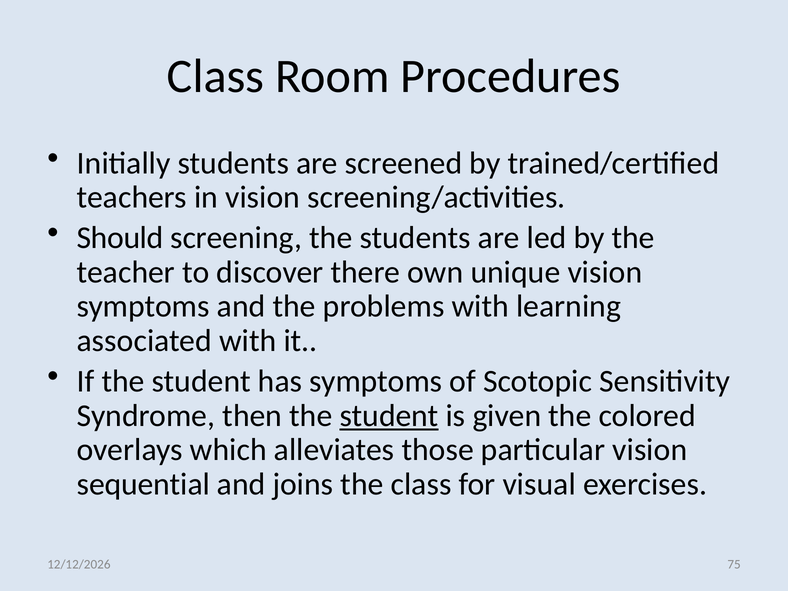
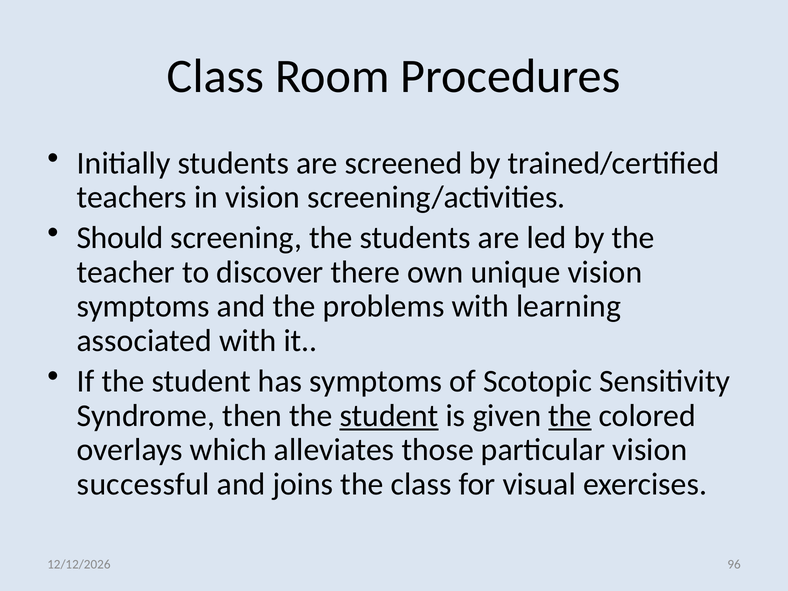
the at (570, 416) underline: none -> present
sequential: sequential -> successful
75: 75 -> 96
